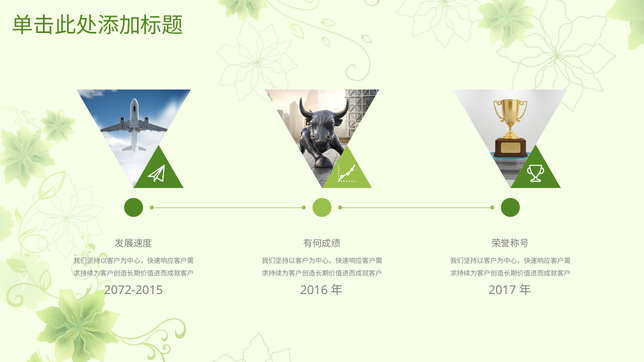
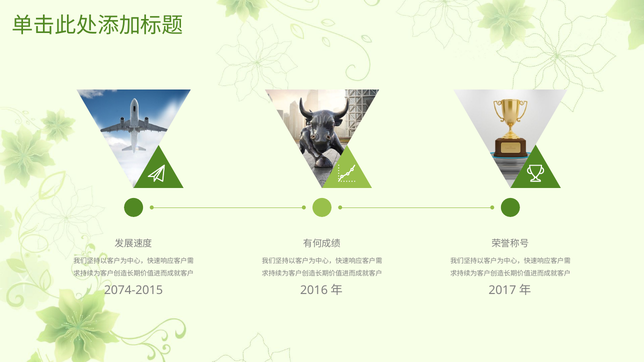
2072-2015: 2072-2015 -> 2074-2015
